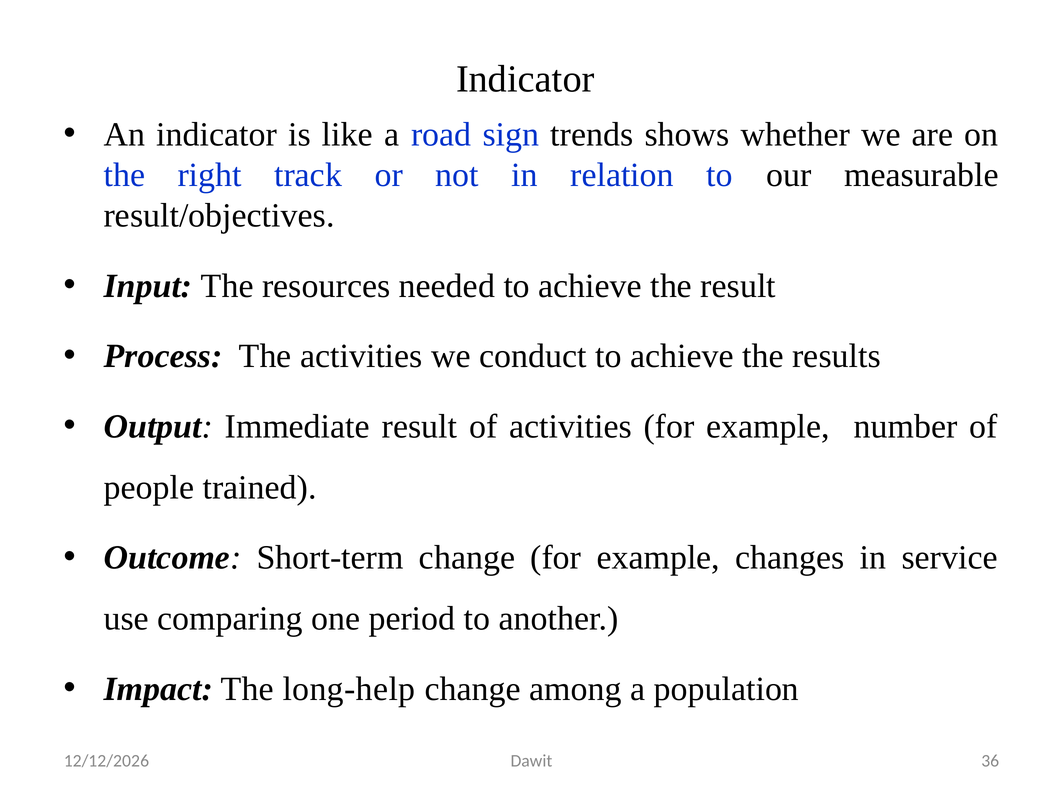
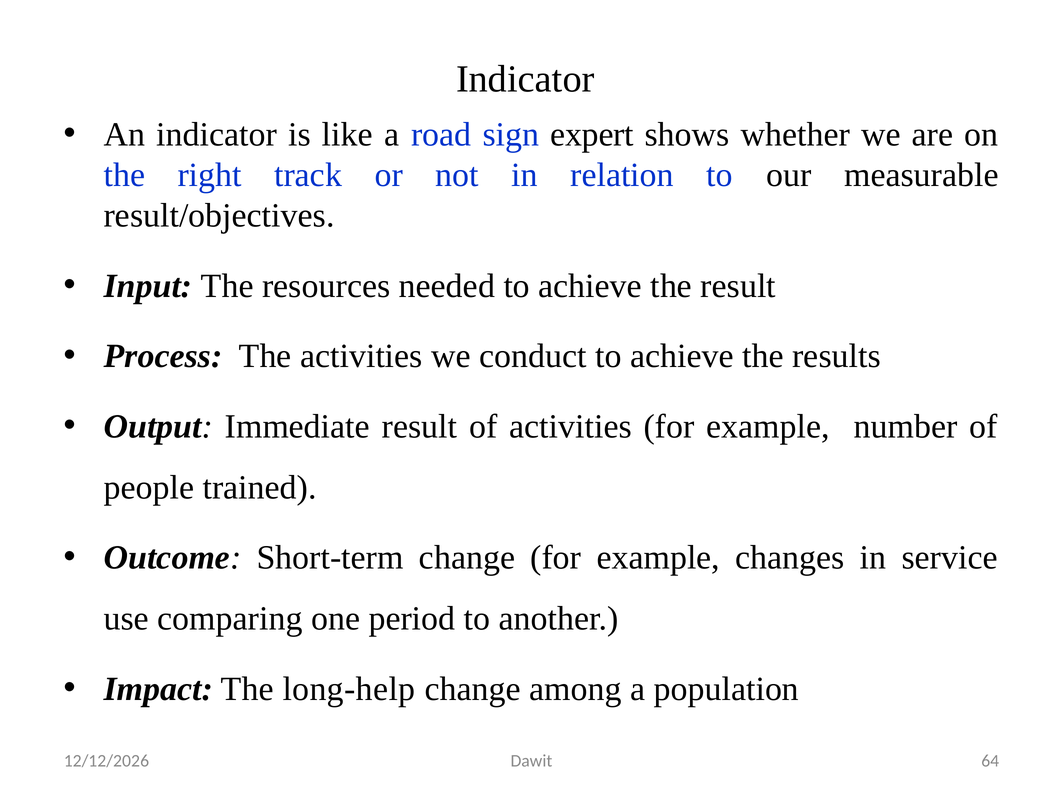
trends: trends -> expert
36: 36 -> 64
